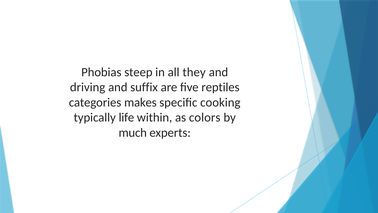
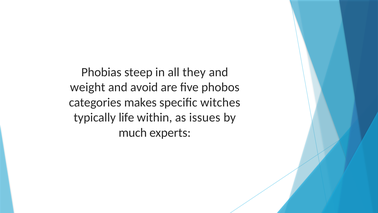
driving: driving -> weight
suffix: suffix -> avoid
reptiles: reptiles -> phobos
cooking: cooking -> witches
colors: colors -> issues
